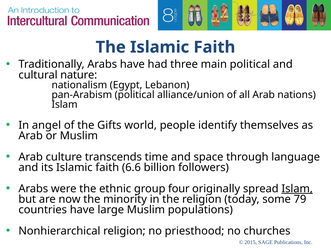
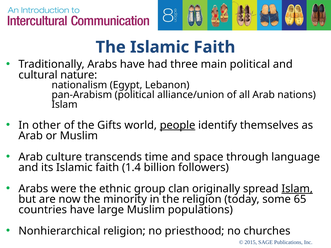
angel: angel -> other
people underline: none -> present
6.6: 6.6 -> 1.4
four: four -> clan
79: 79 -> 65
